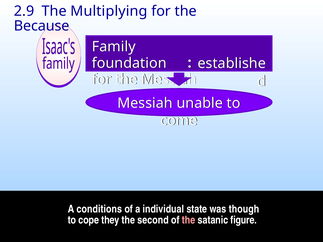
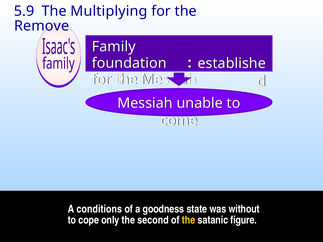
2.9: 2.9 -> 5.9
Because: Because -> Remove
individual: individual -> goodness
though: though -> without
they: they -> only
the at (189, 220) colour: pink -> yellow
